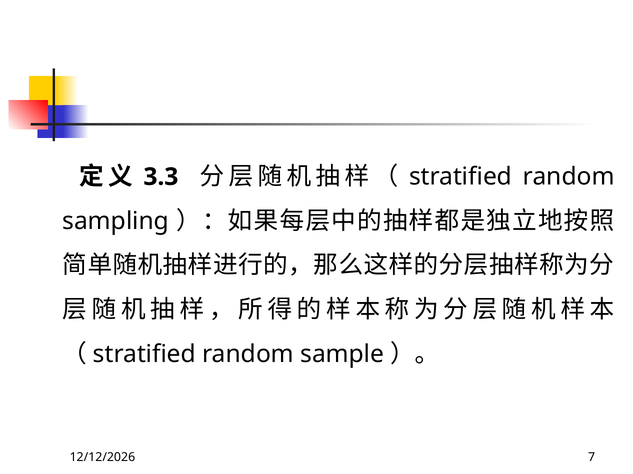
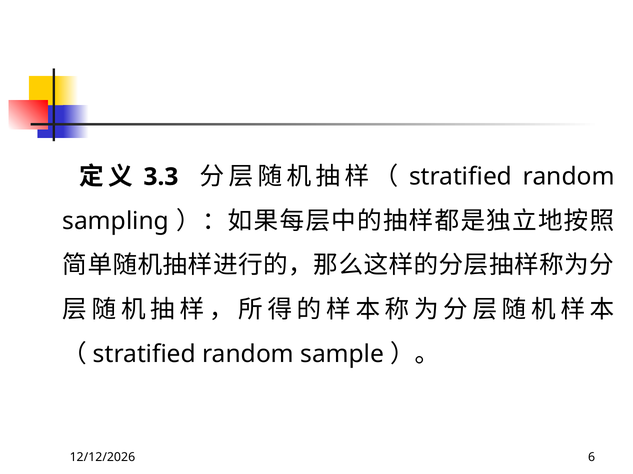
7: 7 -> 6
